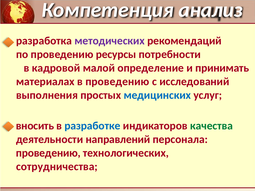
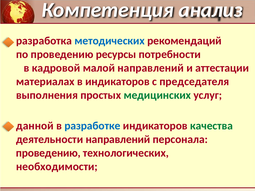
методических colour: purple -> blue
малой определение: определение -> направлений
принимать: принимать -> аттестации
в проведению: проведению -> индикаторов
исследований: исследований -> председателя
медицинских colour: blue -> green
вносить: вносить -> данной
сотрудничества: сотрудничества -> необходимости
